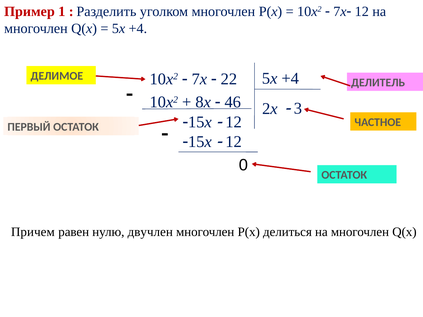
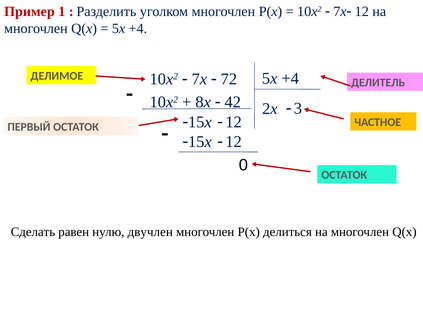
22: 22 -> 72
46: 46 -> 42
Причем: Причем -> Сделать
